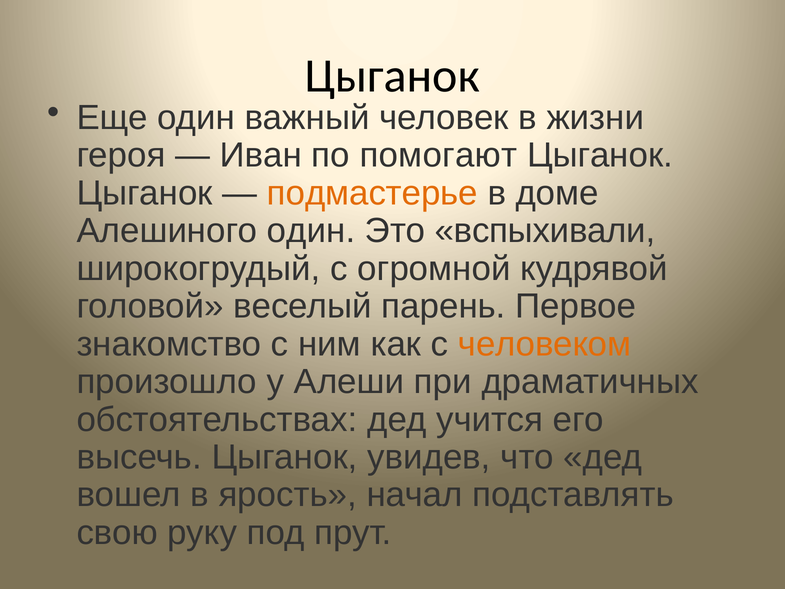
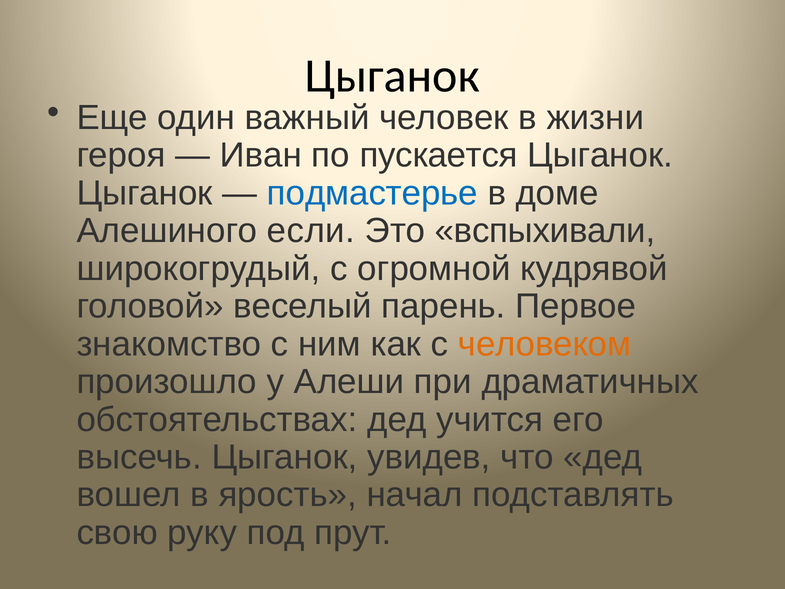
помогают: помогают -> пускается
подмастерье colour: orange -> blue
Алешиного один: один -> если
